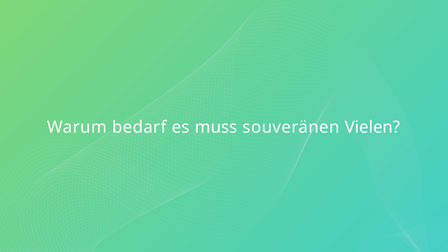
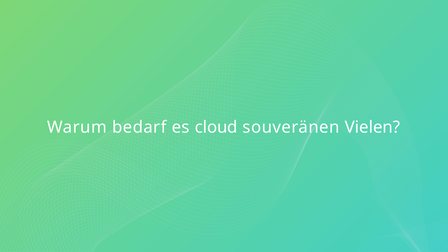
muss: muss -> cloud
